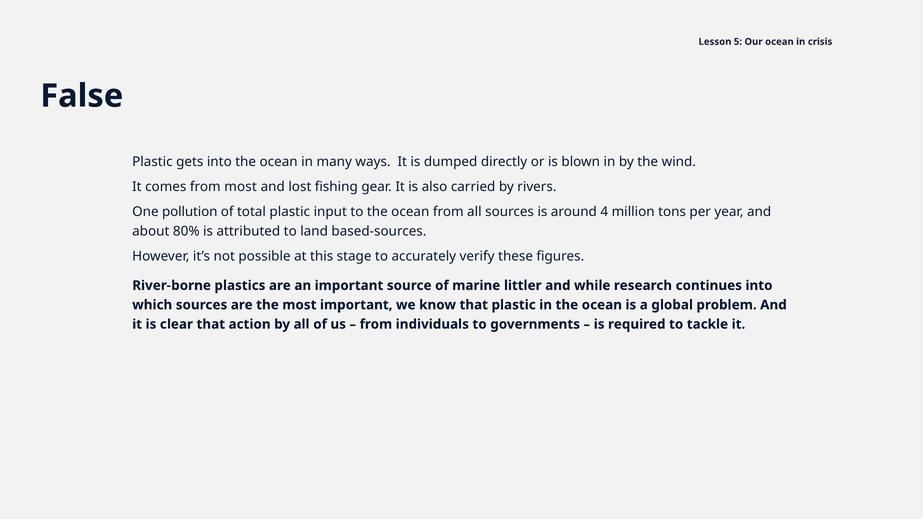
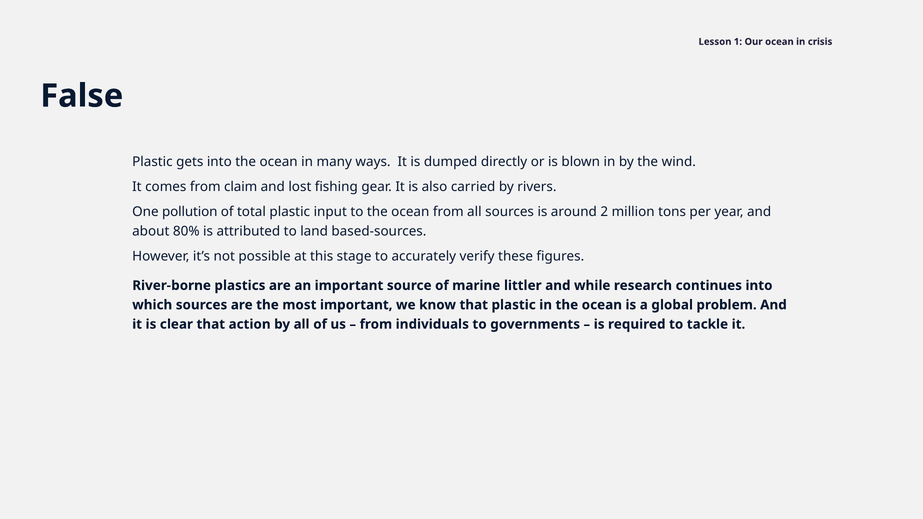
5: 5 -> 1
from most: most -> claim
4: 4 -> 2
